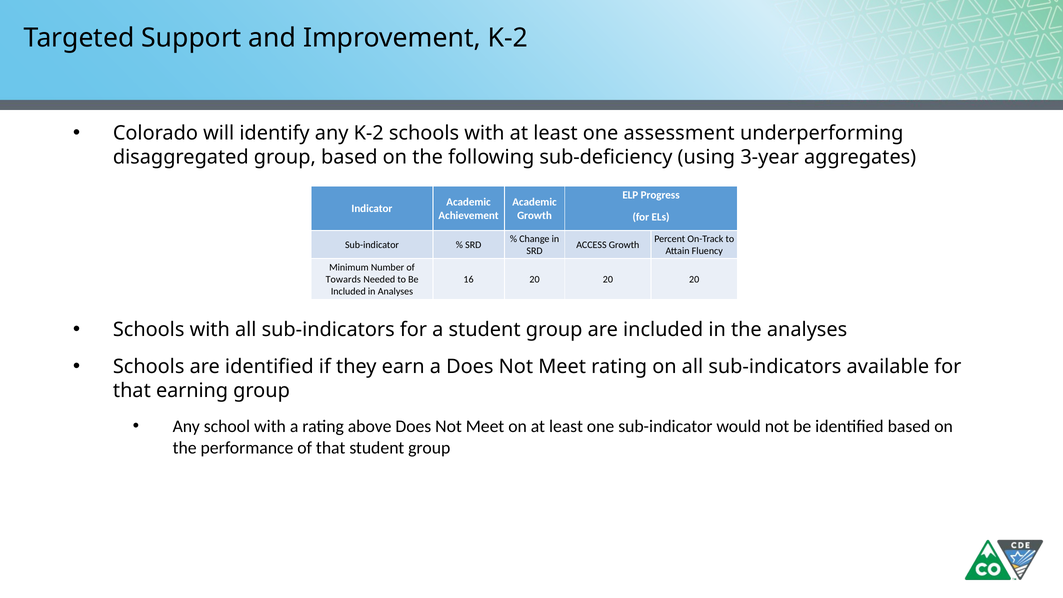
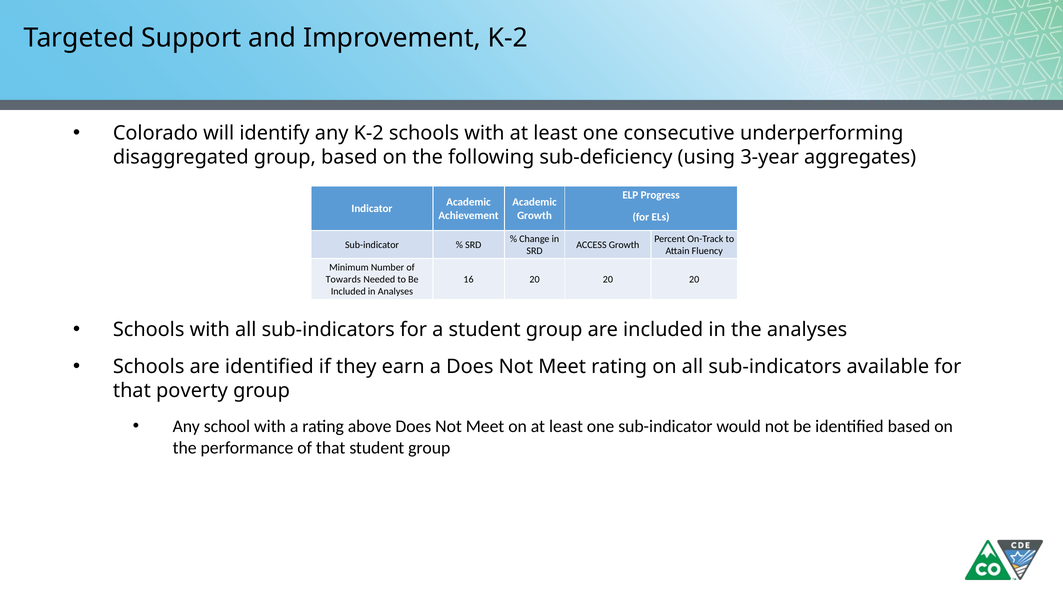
assessment: assessment -> consecutive
earning: earning -> poverty
